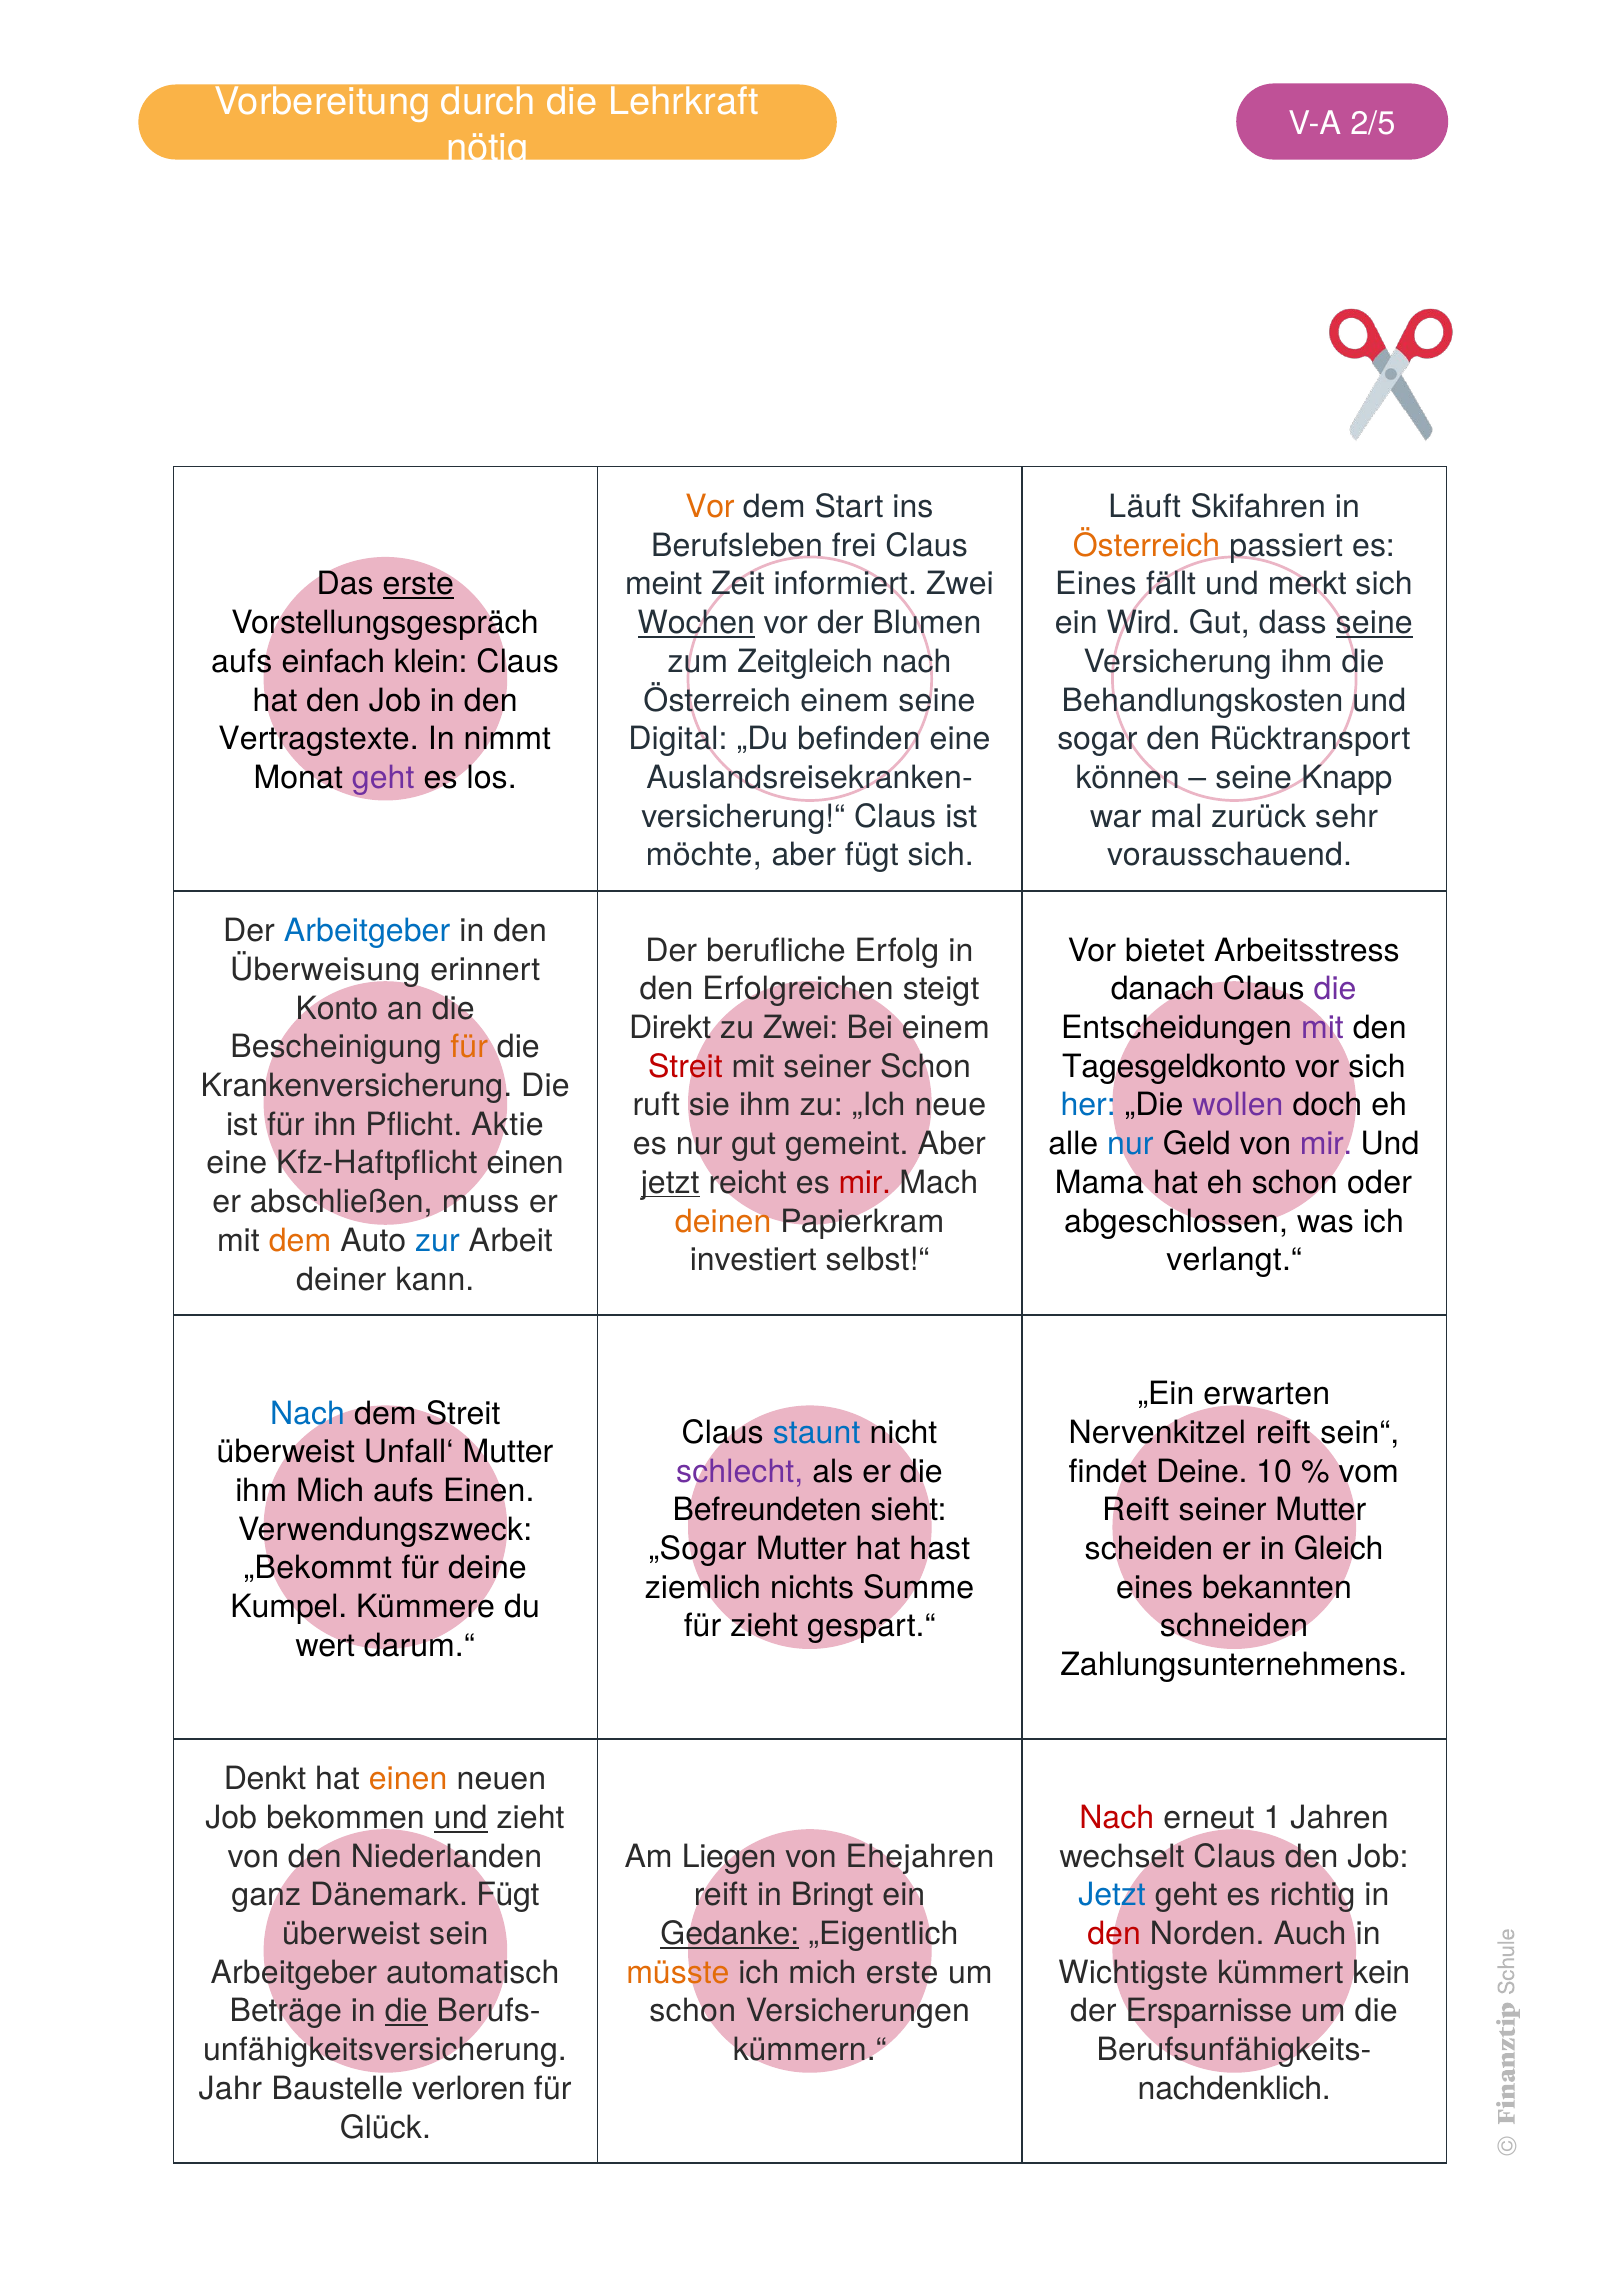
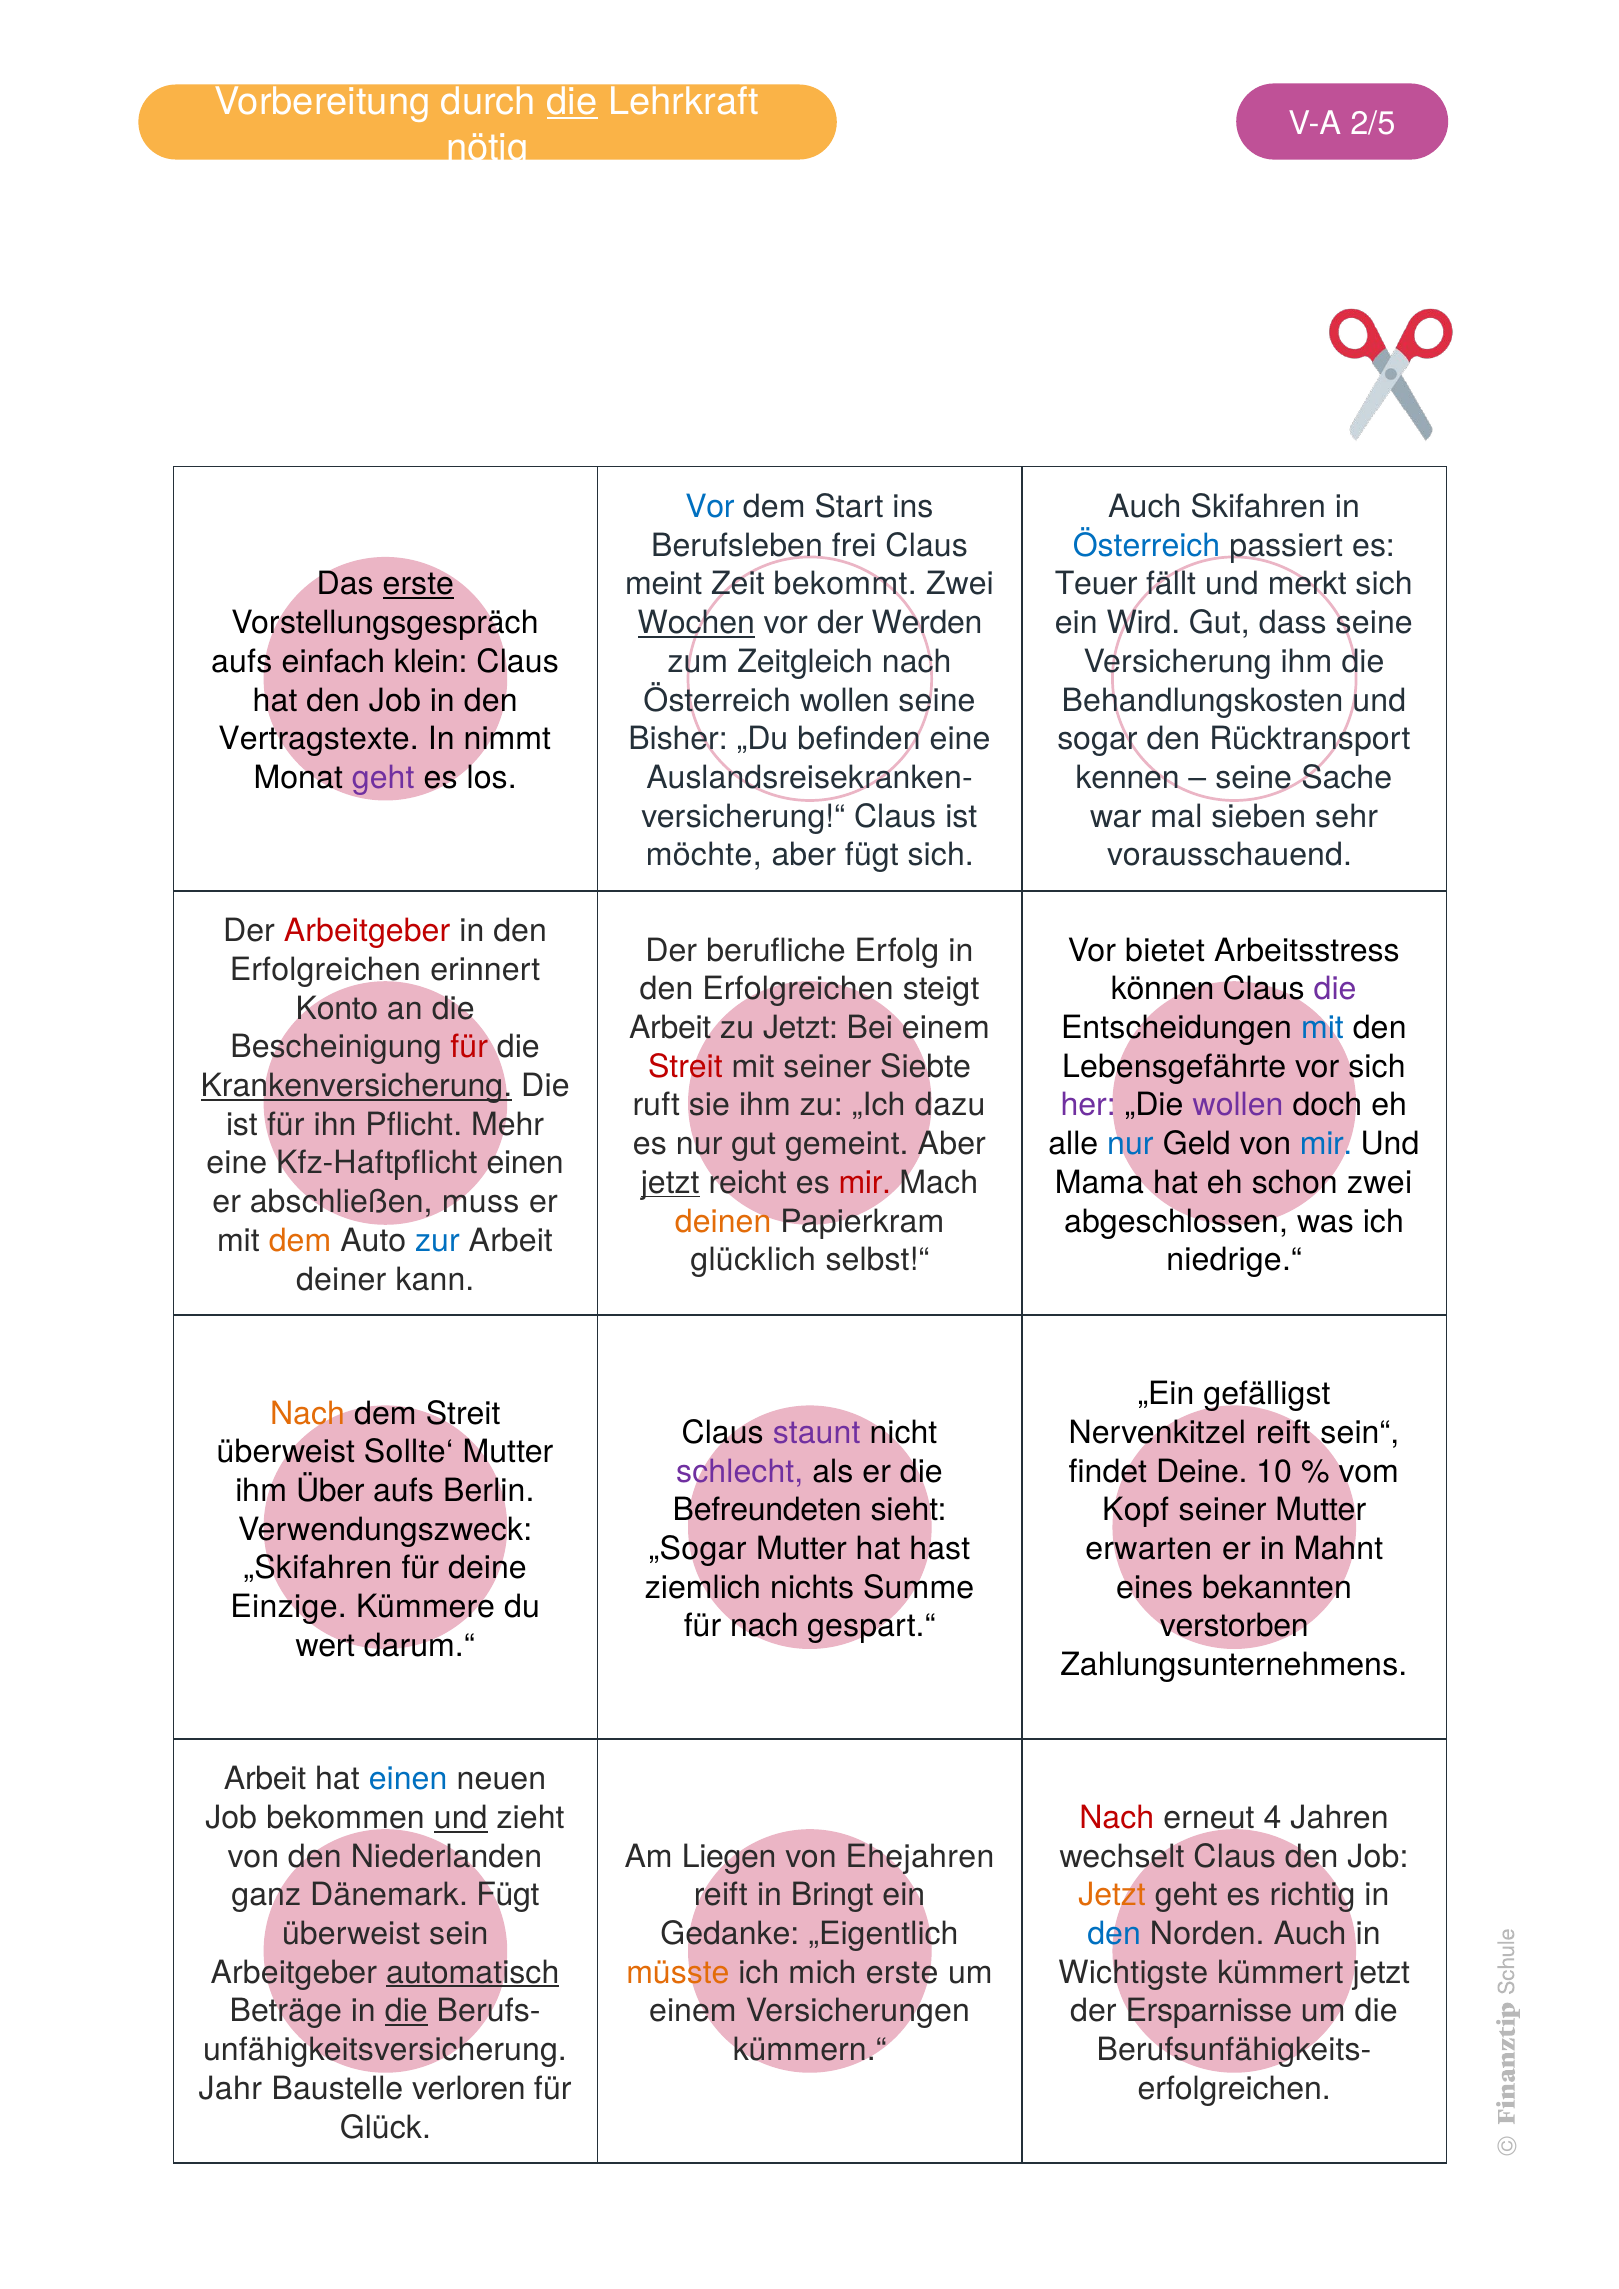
die at (572, 102) underline: none -> present
Vor at (710, 507) colour: orange -> blue
Läuft at (1145, 507): Läuft -> Auch
Österreich at (1147, 546) colour: orange -> blue
informiert: informiert -> bekommt
Eines at (1096, 585): Eines -> Teuer
Blumen: Blumen -> Werden
seine at (1374, 623) underline: present -> none
Österreich einem: einem -> wollen
Digital: Digital -> Bisher
können: können -> kennen
Knapp: Knapp -> Sache
zurück: zurück -> sieben
Arbeitgeber at (367, 932) colour: blue -> red
Überweisung at (325, 970): Überweisung -> Erfolgreichen
danach: danach -> können
Direkt at (670, 1028): Direkt -> Arbeit
zu Zwei: Zwei -> Jetzt
mit at (1322, 1028) colour: purple -> blue
für at (469, 1048) colour: orange -> red
seiner Schon: Schon -> Siebte
Tagesgeldkonto: Tagesgeldkonto -> Lebensgefährte
Krankenversicherung underline: none -> present
neue: neue -> dazu
her colour: blue -> purple
Aktie: Aktie -> Mehr
mir at (1326, 1144) colour: purple -> blue
schon oder: oder -> zwei
investiert: investiert -> glücklich
verlangt.“: verlangt.“ -> niedrige.“
erwarten: erwarten -> gefälligst
Nach at (308, 1414) colour: blue -> orange
staunt colour: blue -> purple
Unfall‘: Unfall‘ -> Sollte‘
ihm Mich: Mich -> Über
aufs Einen: Einen -> Berlin
Reift at (1136, 1511): Reift -> Kopf
scheiden: scheiden -> erwarten
Gleich: Gleich -> Mahnt
„Bekommt: „Bekommt -> „Skifahren
Kumpel: Kumpel -> Einzige
für zieht: zieht -> nach
schneiden: schneiden -> verstorben
Denkt at (265, 1780): Denkt -> Arbeit
einen at (408, 1780) colour: orange -> blue
1: 1 -> 4
Jetzt at (1112, 1896) colour: blue -> orange
Gedanke underline: present -> none
den at (1114, 1935) colour: red -> blue
automatisch underline: none -> present
kümmert kein: kein -> jetzt
schon at (693, 2012): schon -> einem
nachdenklich at (1234, 2089): nachdenklich -> erfolgreichen
